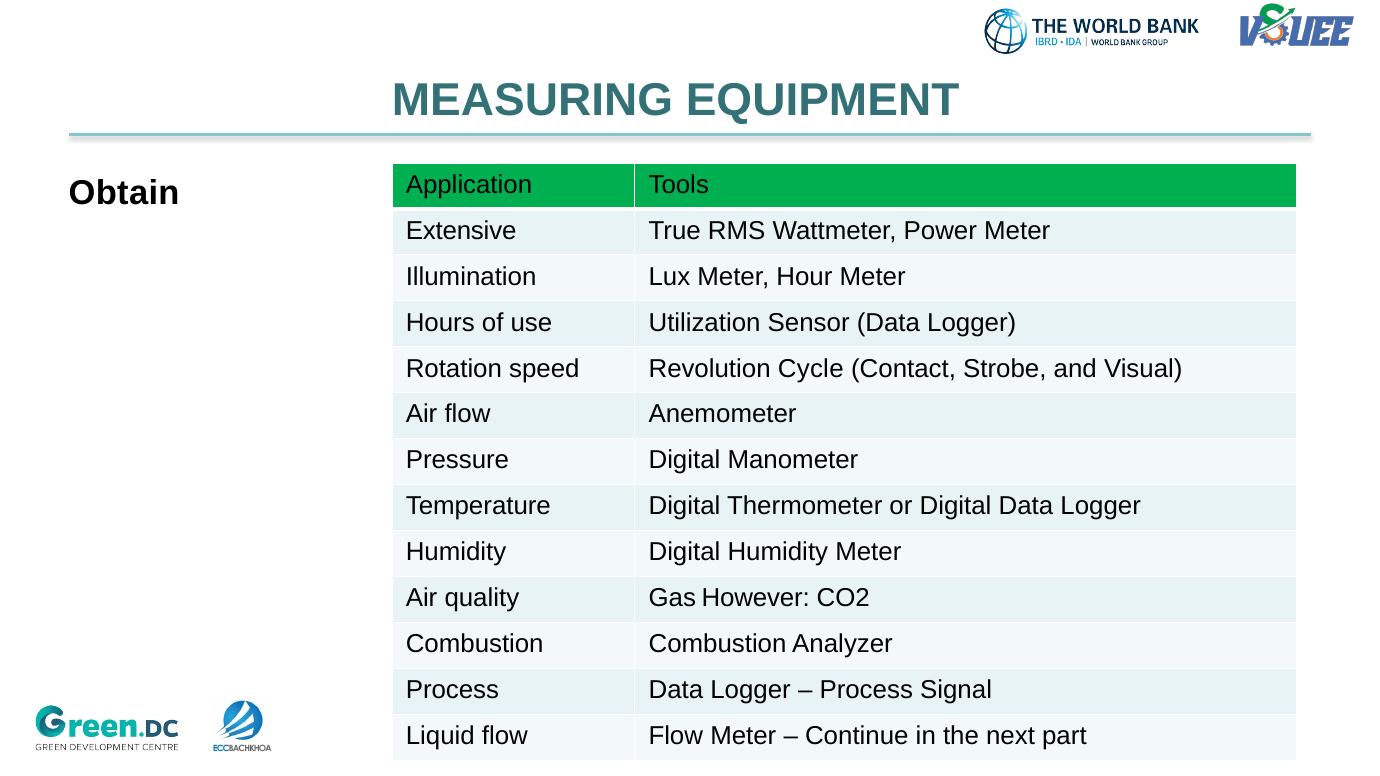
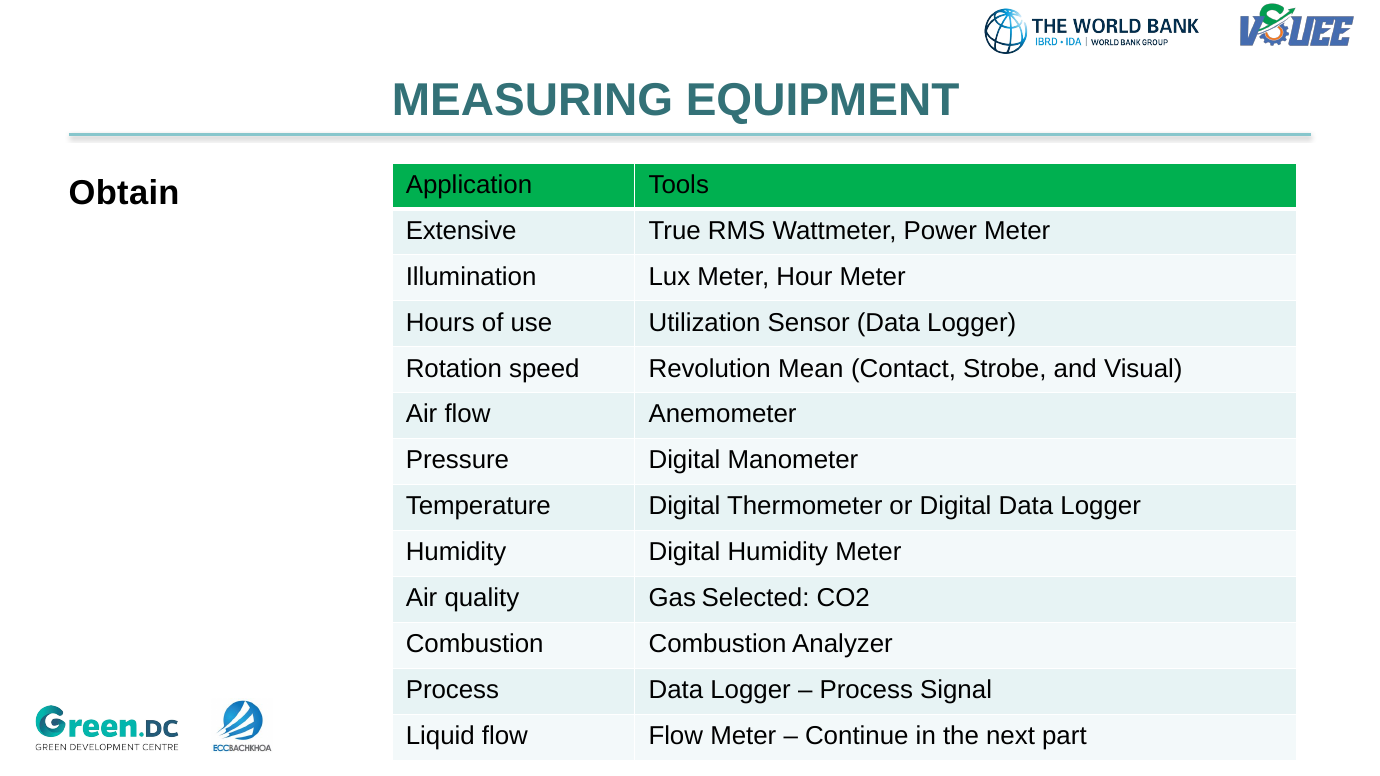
Cycle: Cycle -> Mean
However: However -> Selected
